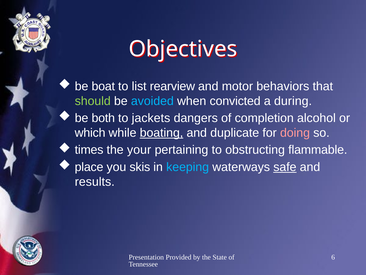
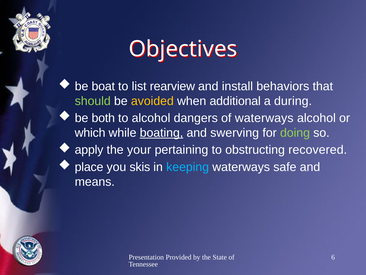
motor: motor -> install
avoided colour: light blue -> yellow
convicted: convicted -> additional
to jackets: jackets -> alcohol
of completion: completion -> waterways
duplicate: duplicate -> swerving
doing colour: pink -> light green
times: times -> apply
flammable: flammable -> recovered
safe underline: present -> none
results: results -> means
